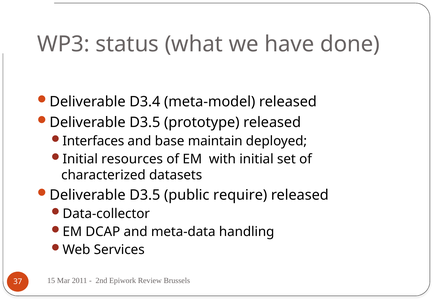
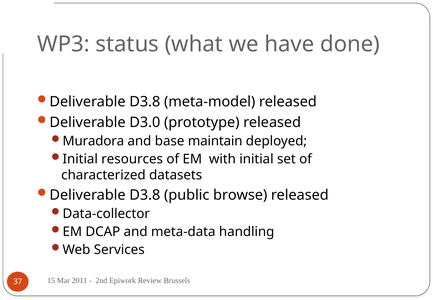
D3.4 at (145, 102): D3.4 -> D3.8
D3.5 at (145, 122): D3.5 -> D3.0
Interfaces: Interfaces -> Muradora
D3.5 at (145, 195): D3.5 -> D3.8
require: require -> browse
